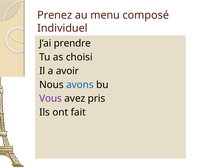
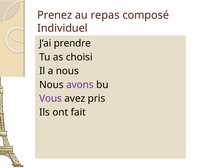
menu: menu -> repas
a avoir: avoir -> nous
avons colour: blue -> purple
